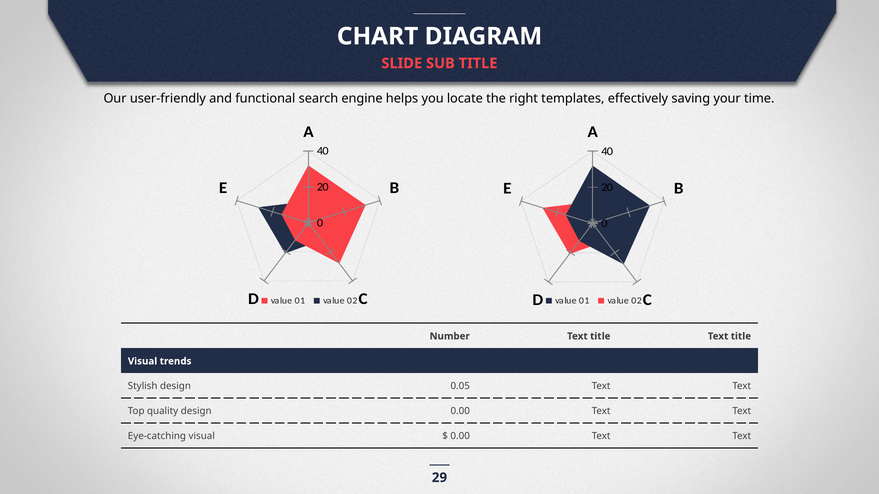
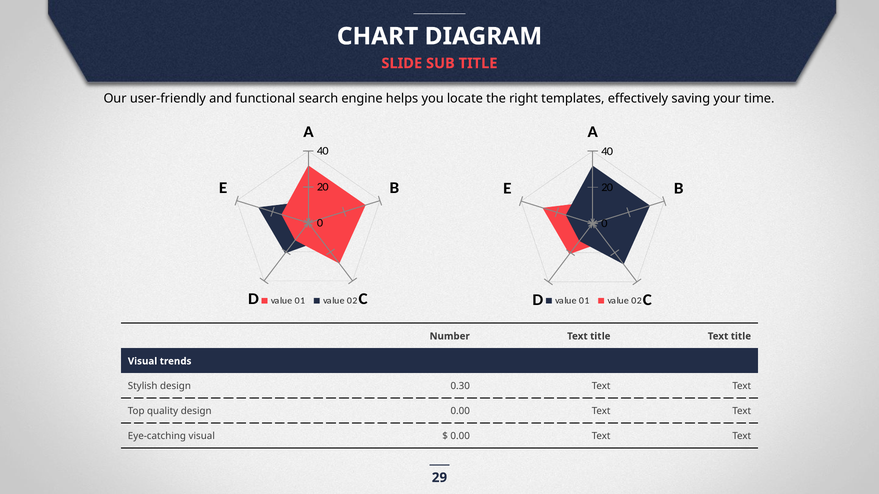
0.05: 0.05 -> 0.30
